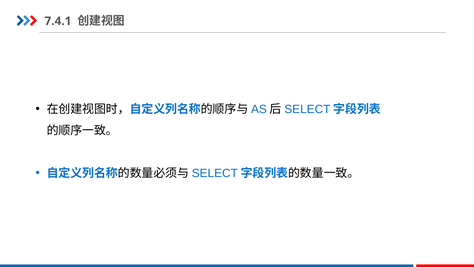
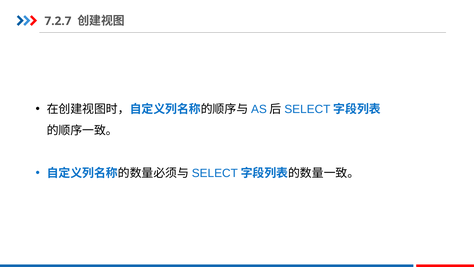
7.4.1: 7.4.1 -> 7.2.7
